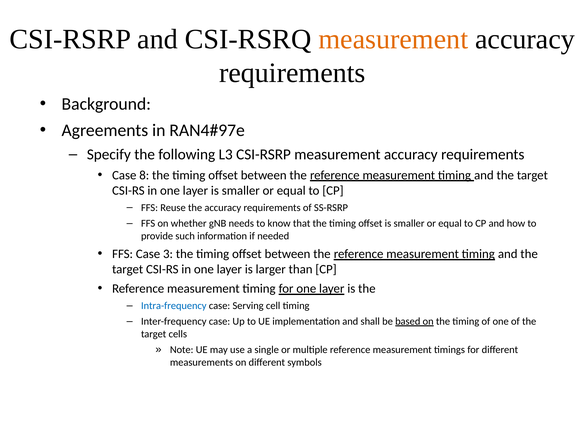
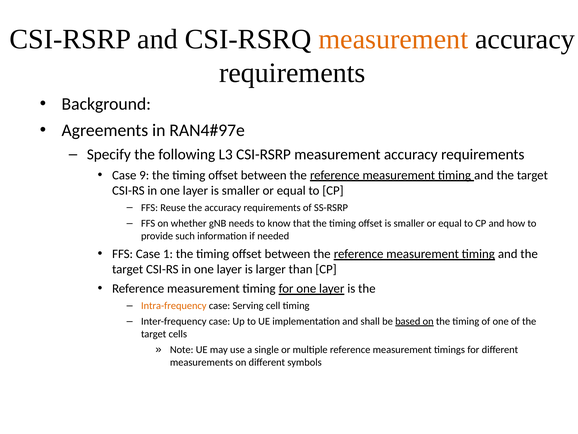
8: 8 -> 9
3: 3 -> 1
Intra-frequency colour: blue -> orange
